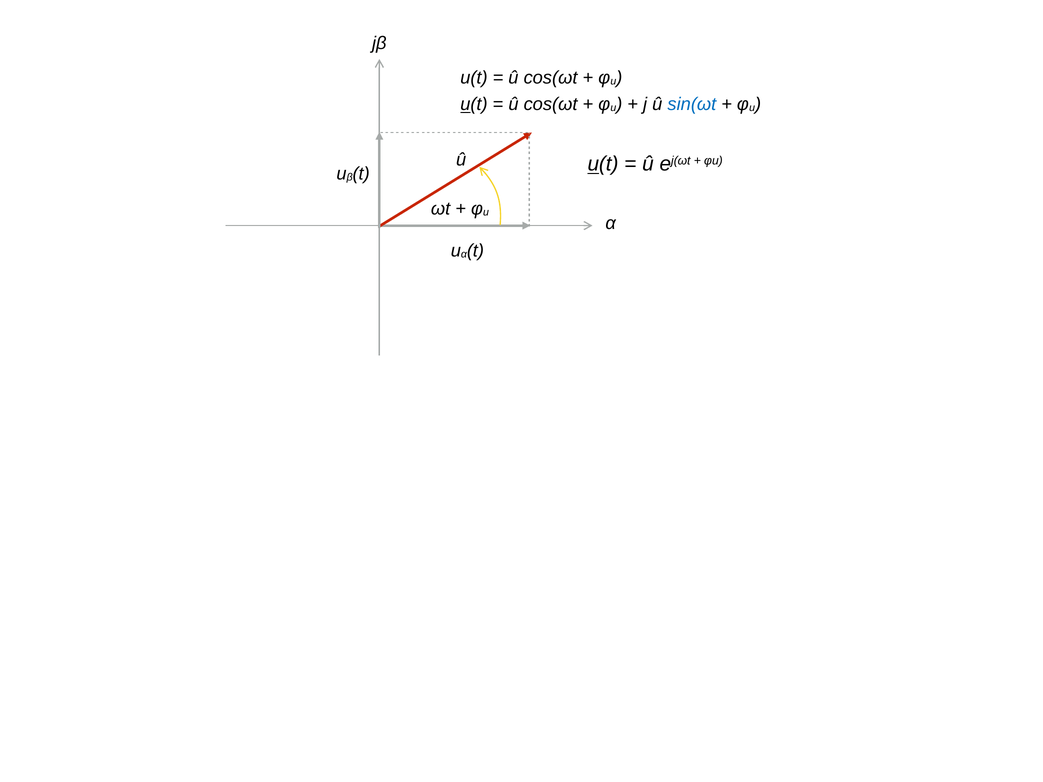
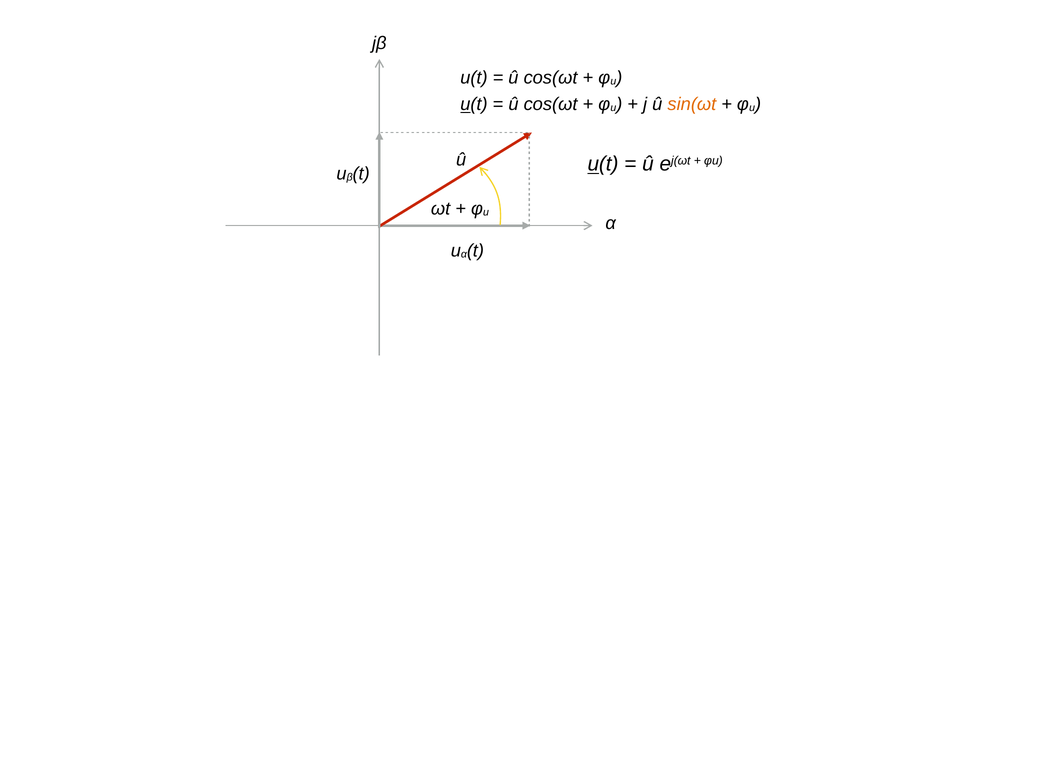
sin(ωt colour: blue -> orange
